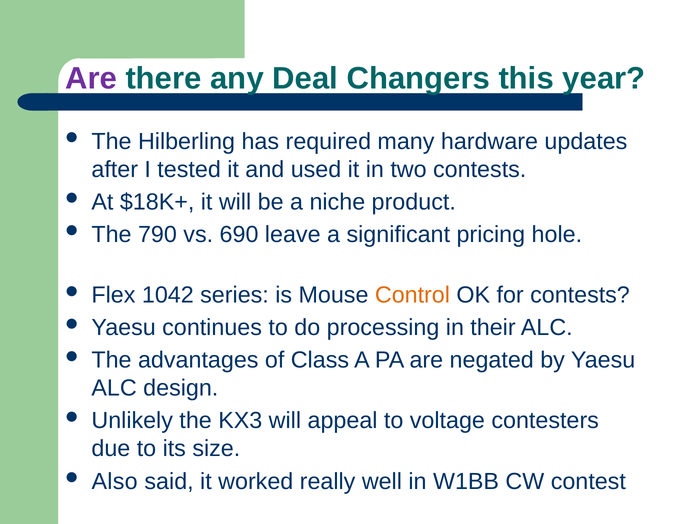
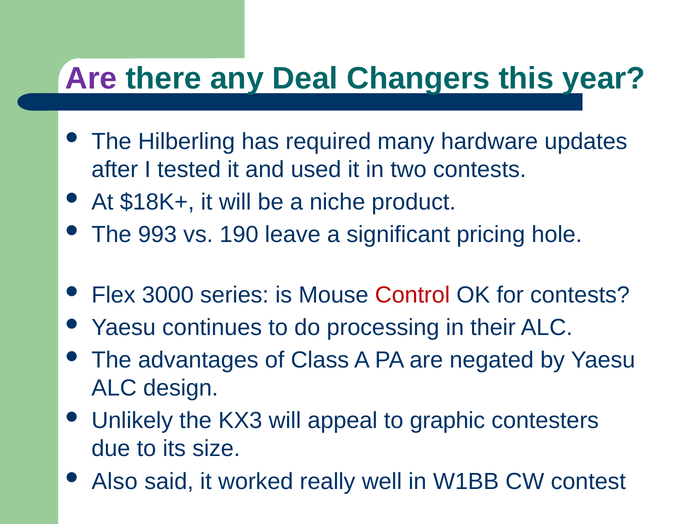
790: 790 -> 993
690: 690 -> 190
1042: 1042 -> 3000
Control colour: orange -> red
voltage: voltage -> graphic
